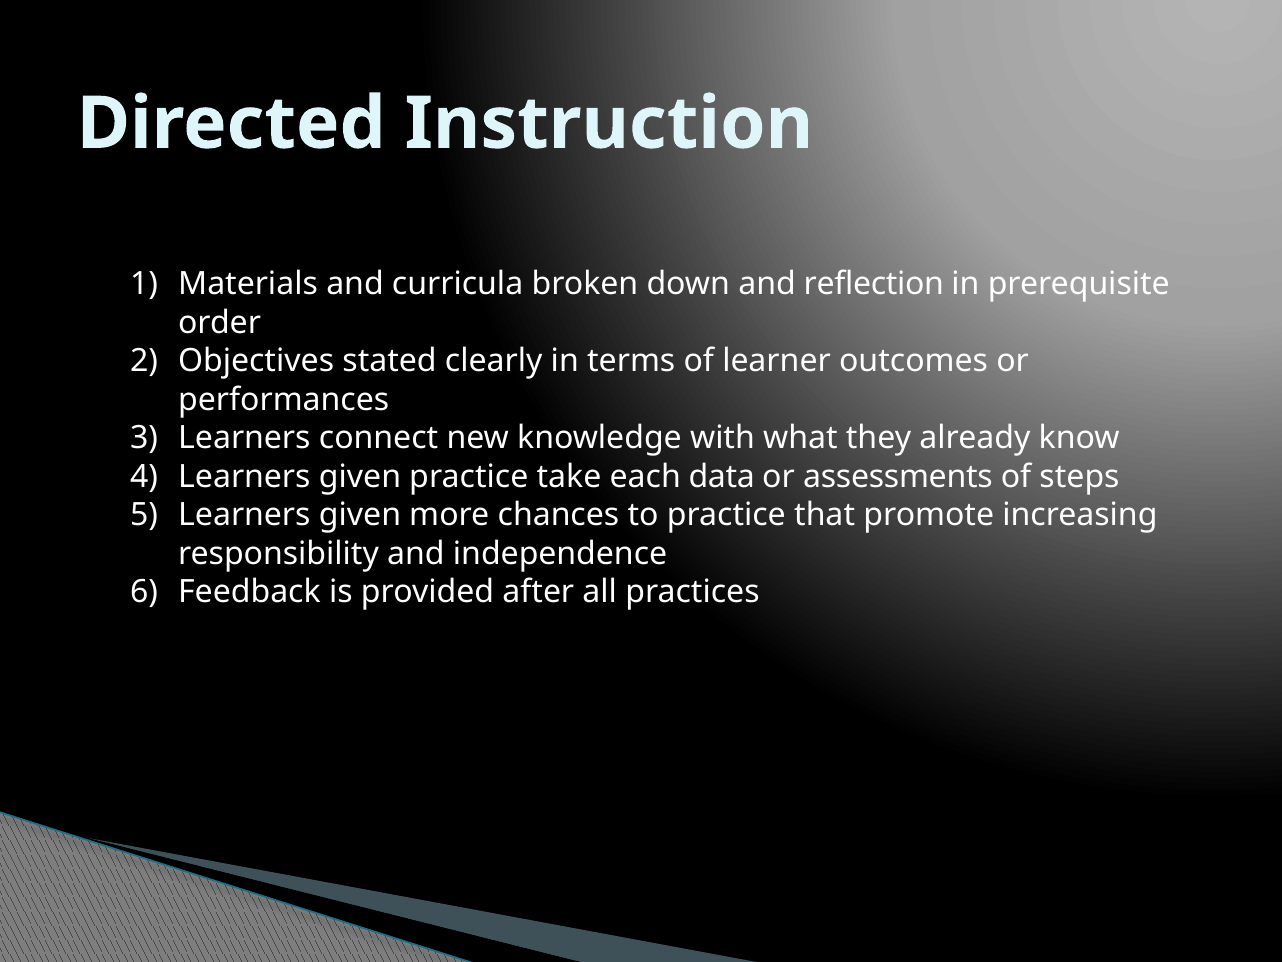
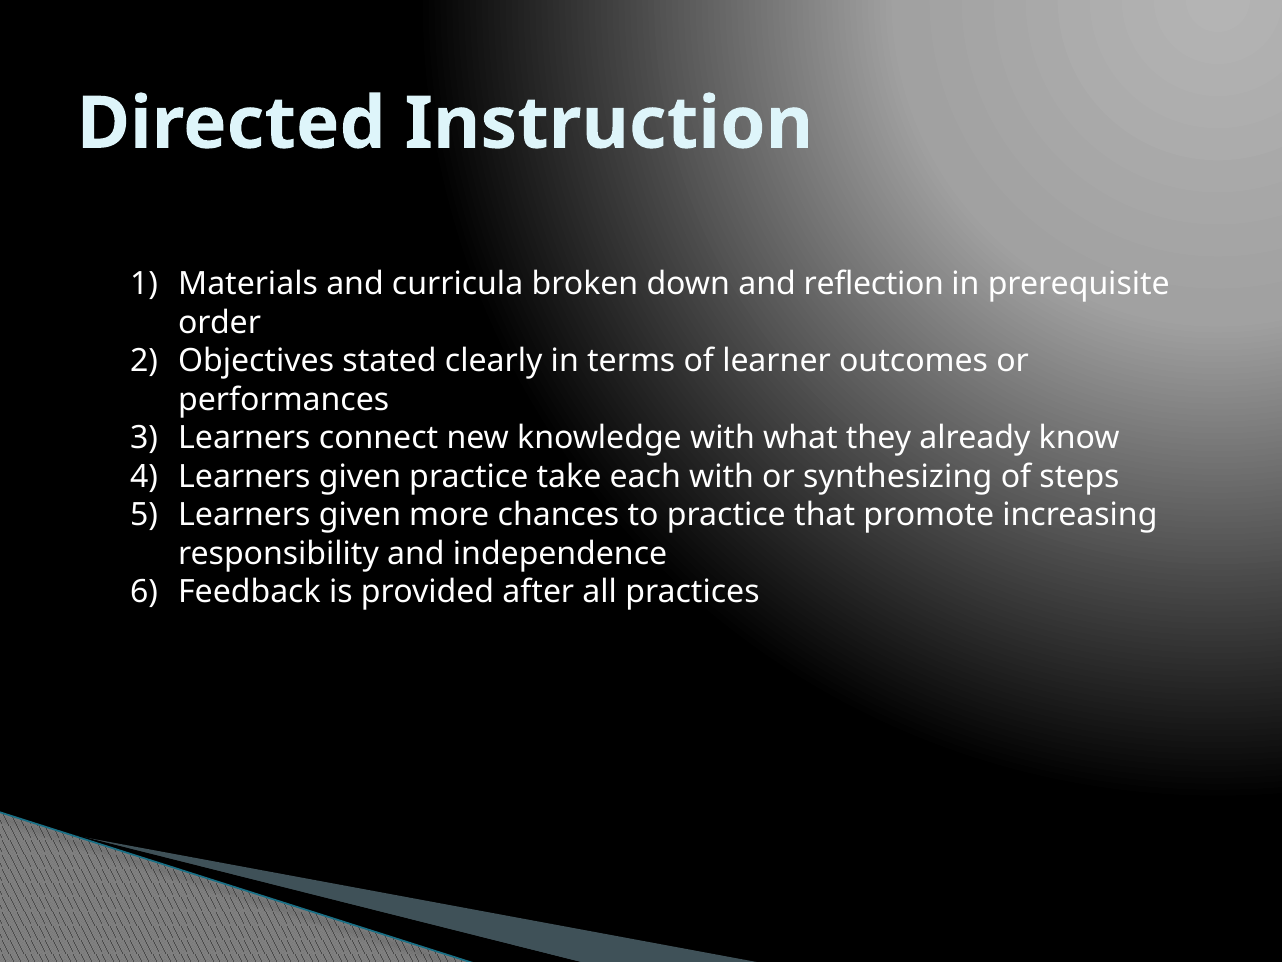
each data: data -> with
assessments: assessments -> synthesizing
